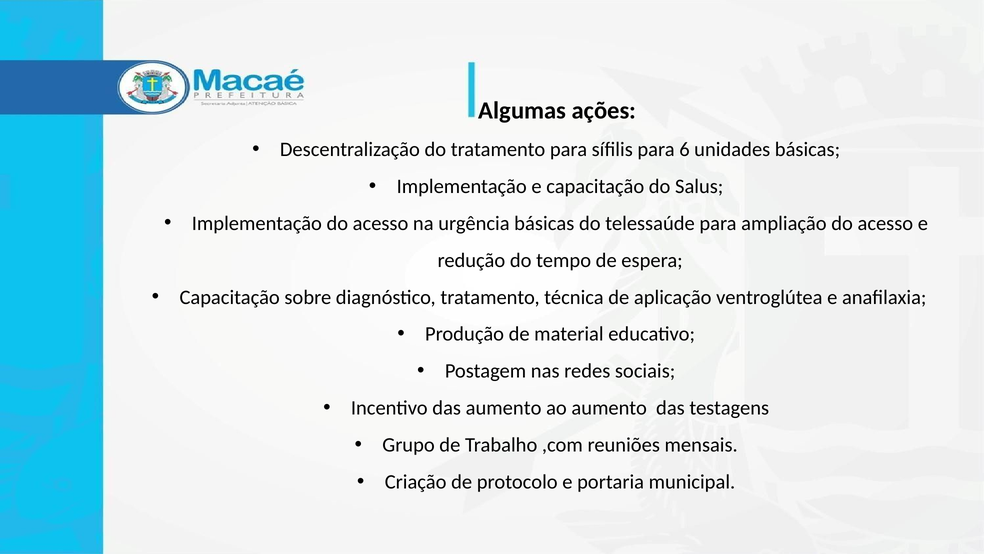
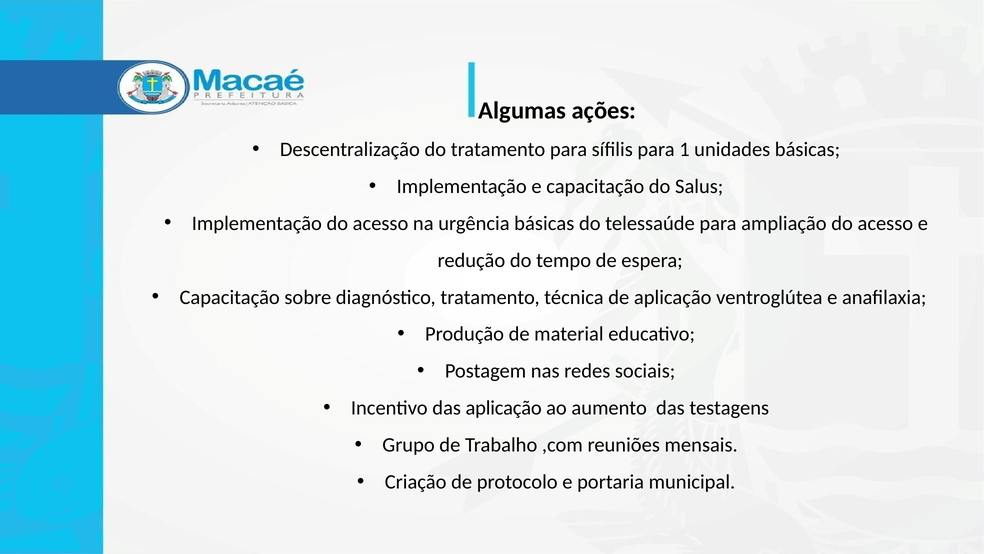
6: 6 -> 1
das aumento: aumento -> aplicação
